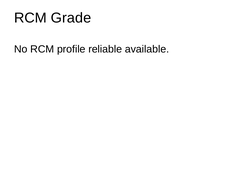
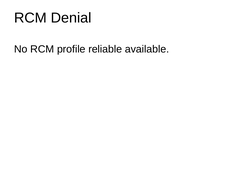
Grade: Grade -> Denial
